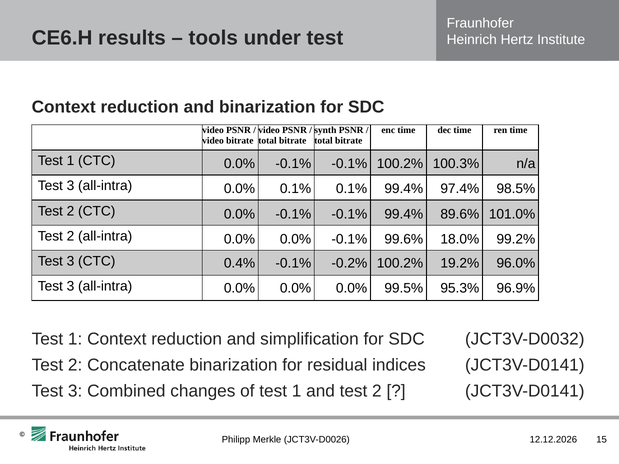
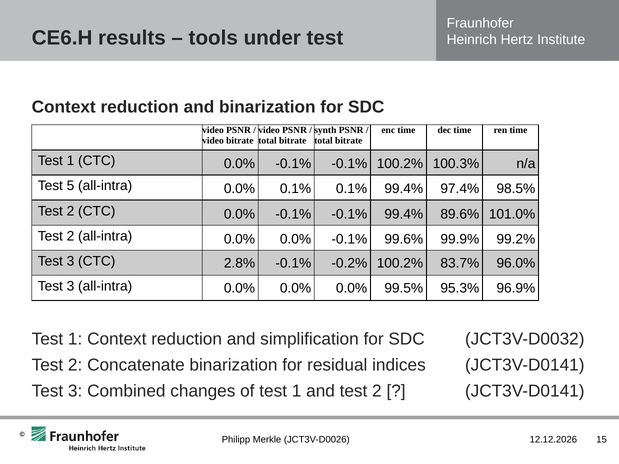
3 at (70, 186): 3 -> 5
18.0%: 18.0% -> 99.9%
0.4%: 0.4% -> 2.8%
19.2%: 19.2% -> 83.7%
